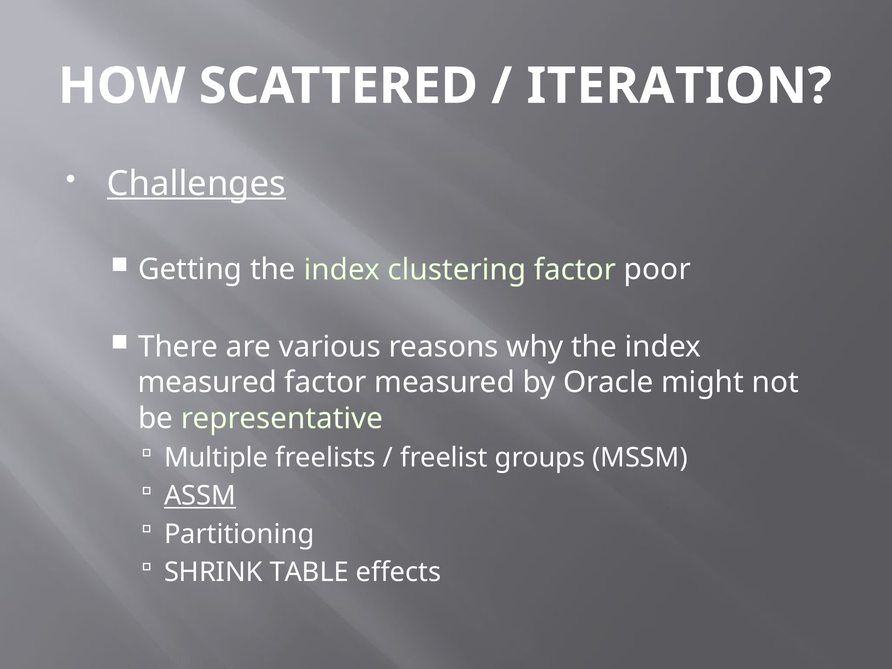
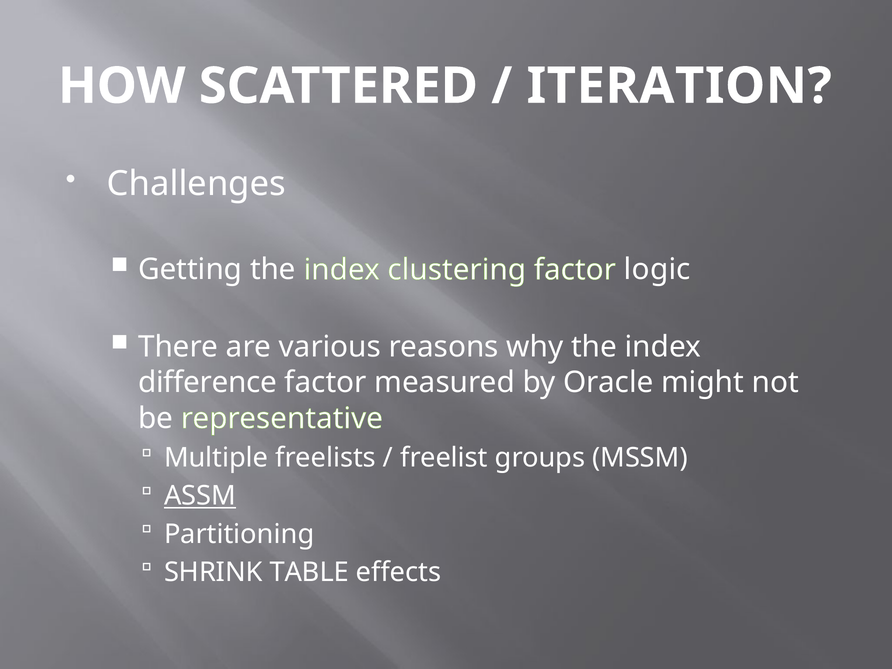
Challenges underline: present -> none
poor: poor -> logic
measured at (208, 383): measured -> difference
